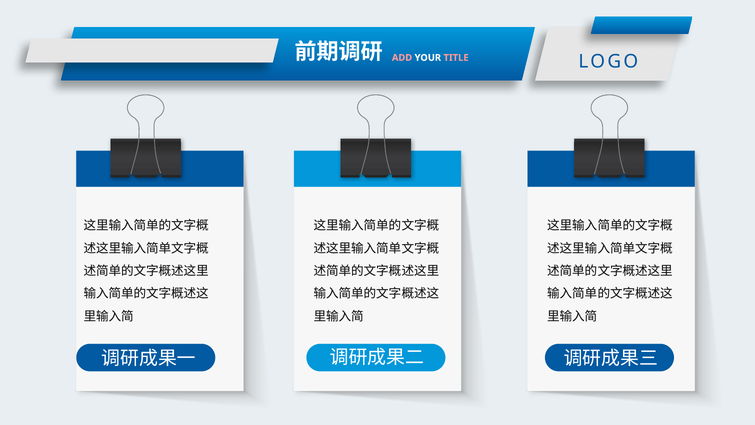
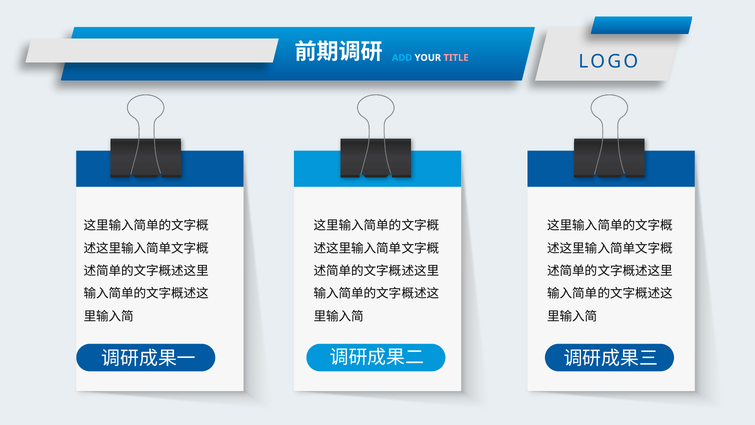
ADD colour: pink -> light blue
